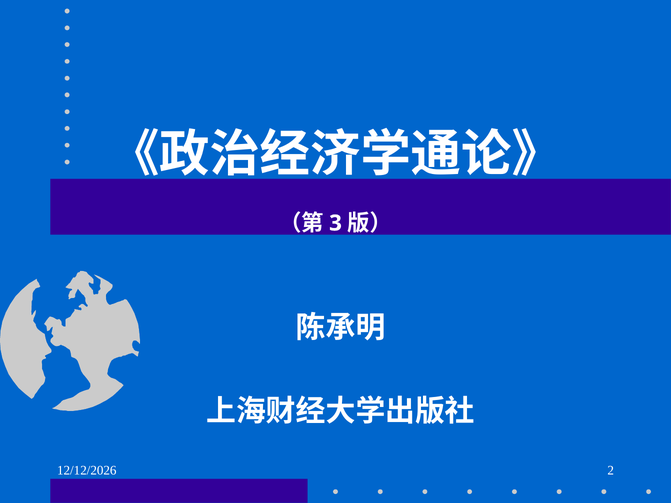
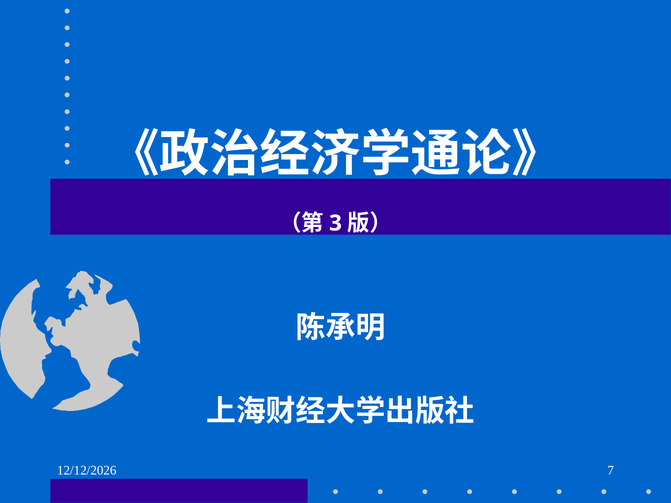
2: 2 -> 7
